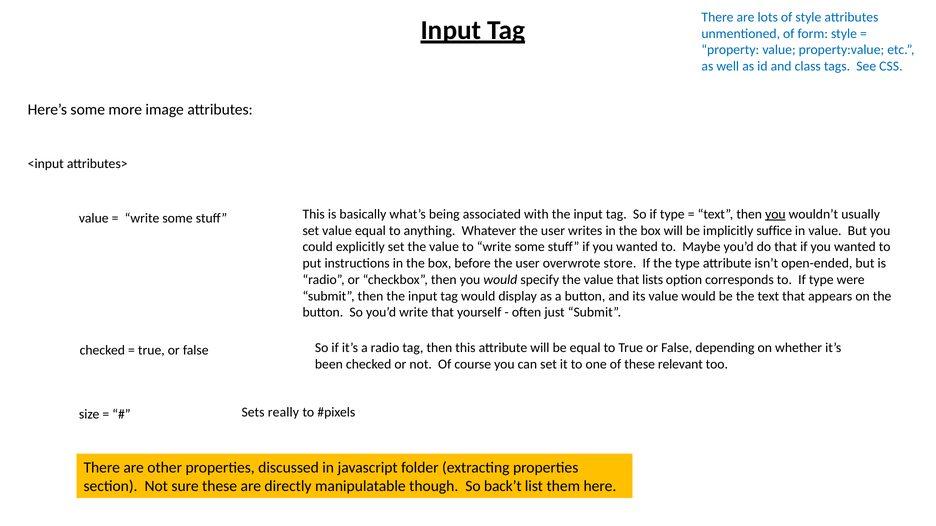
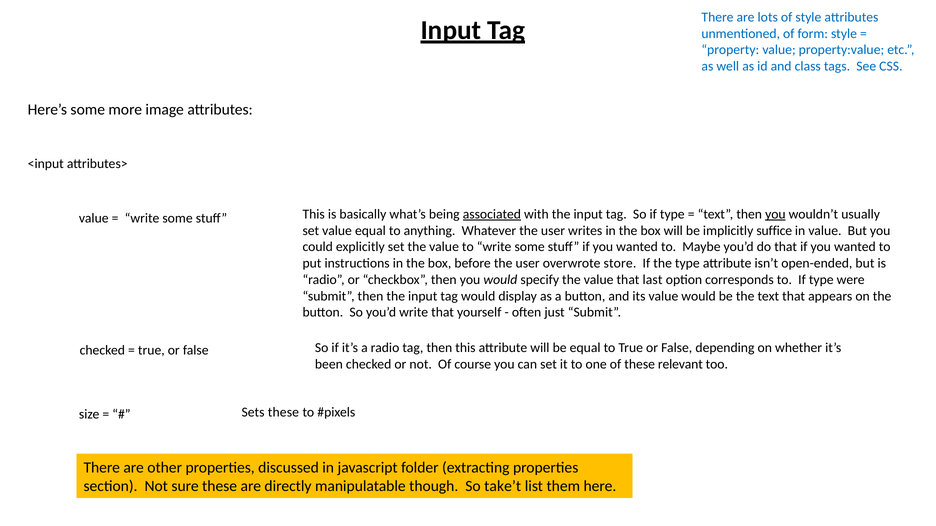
associated underline: none -> present
lists: lists -> last
Sets really: really -> these
back’t: back’t -> take’t
